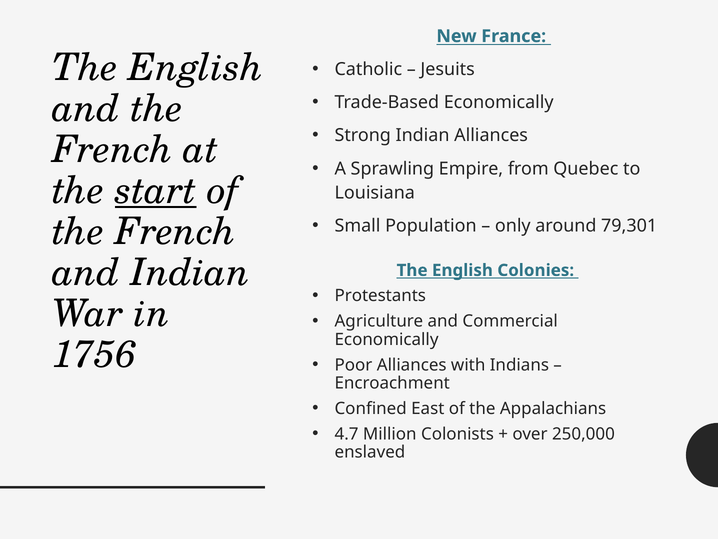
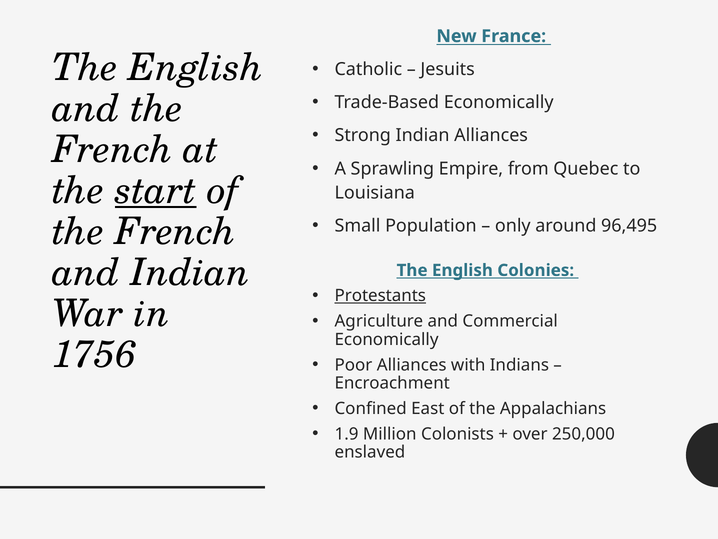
79,301: 79,301 -> 96,495
Protestants underline: none -> present
4.7: 4.7 -> 1.9
